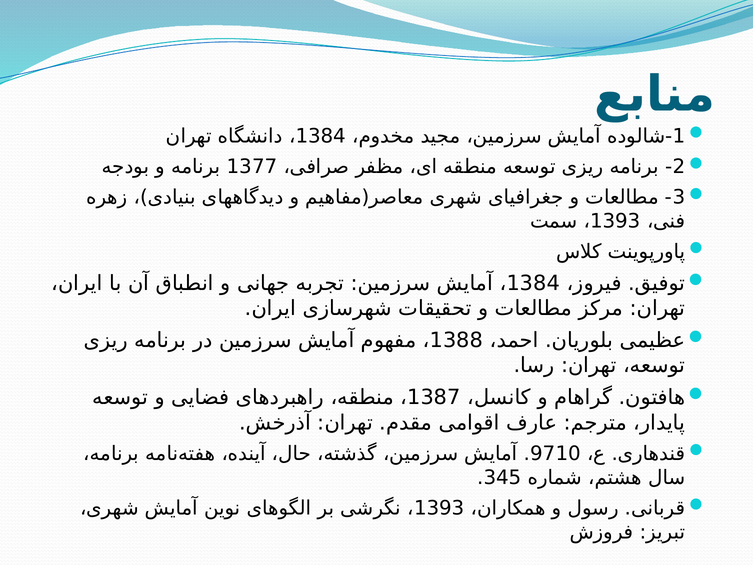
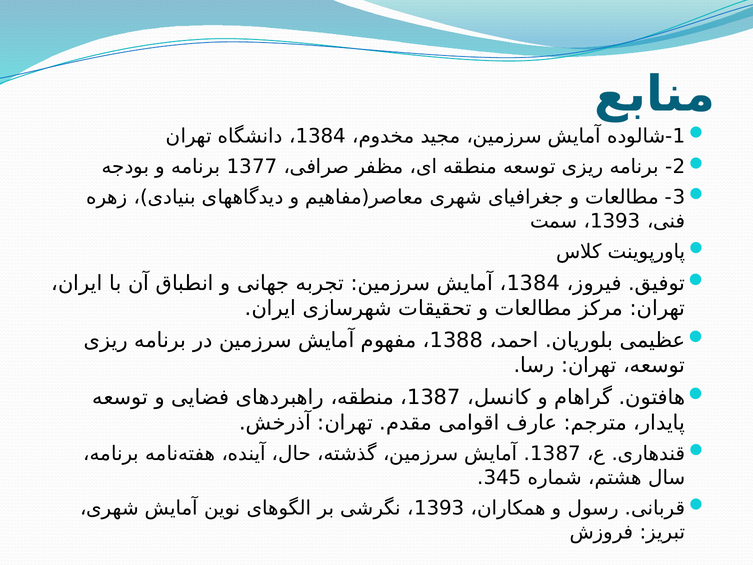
9710 at (556, 454): 9710 -> 1387
